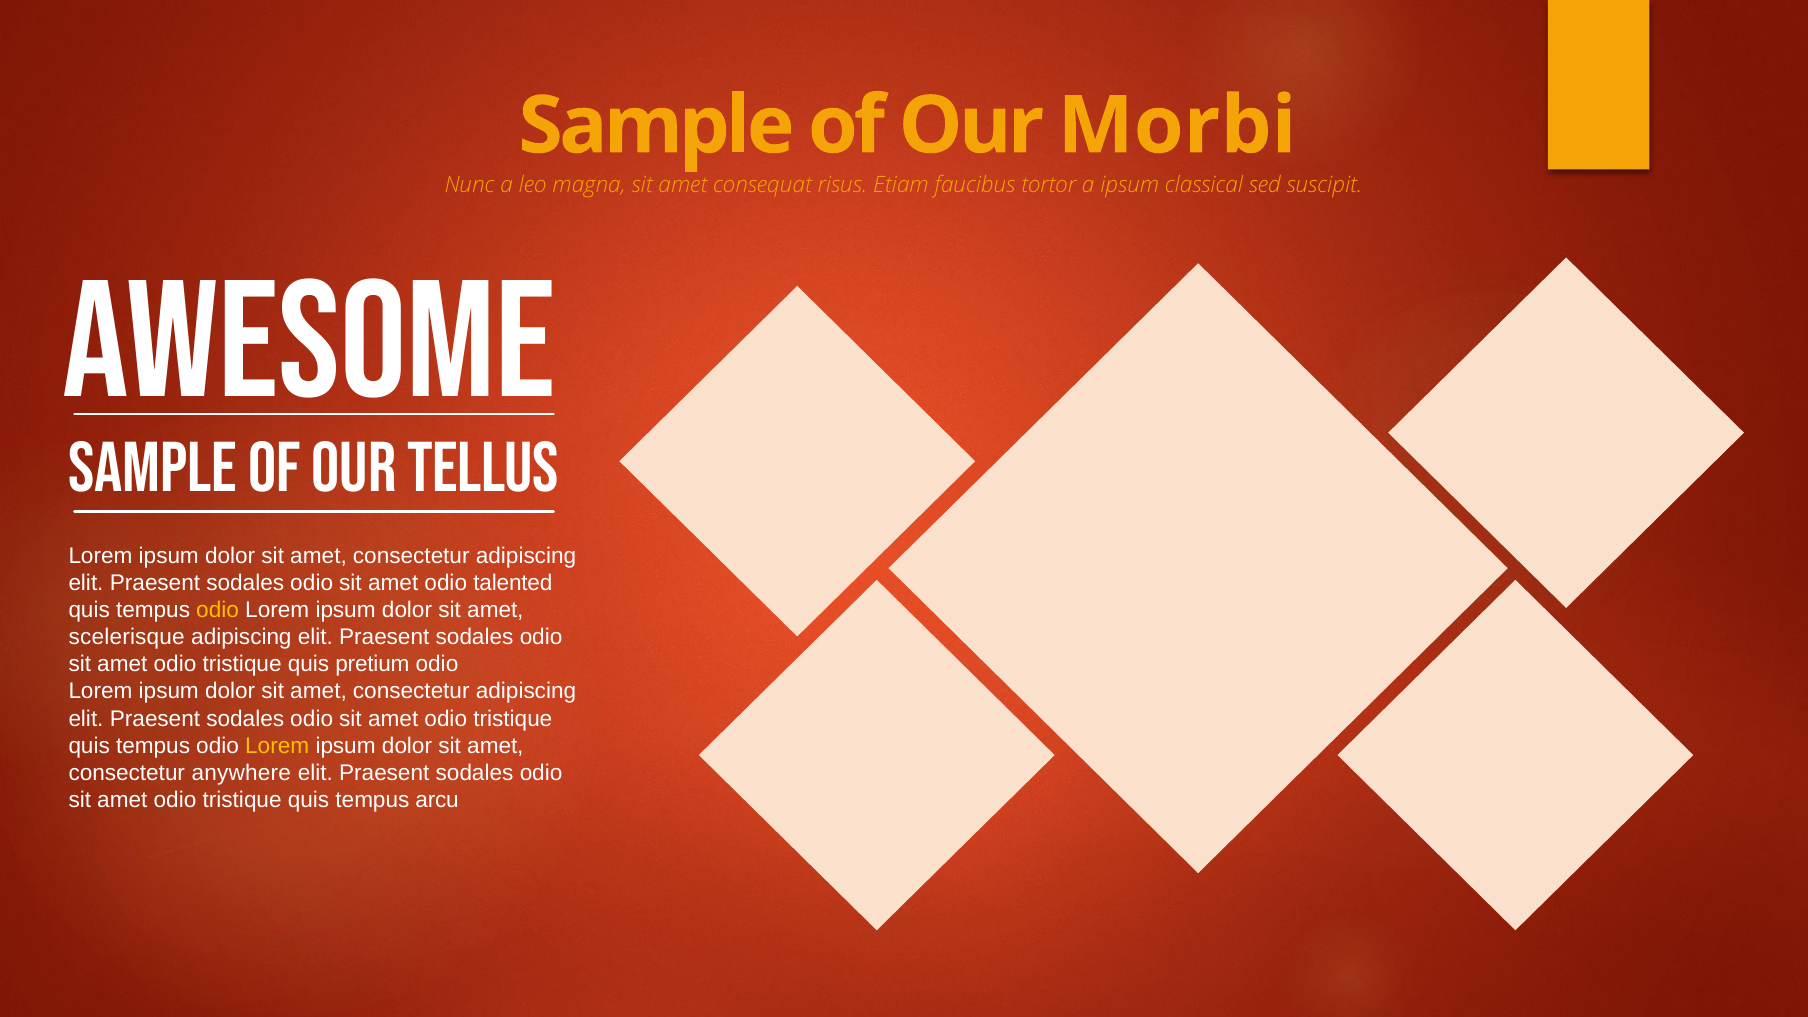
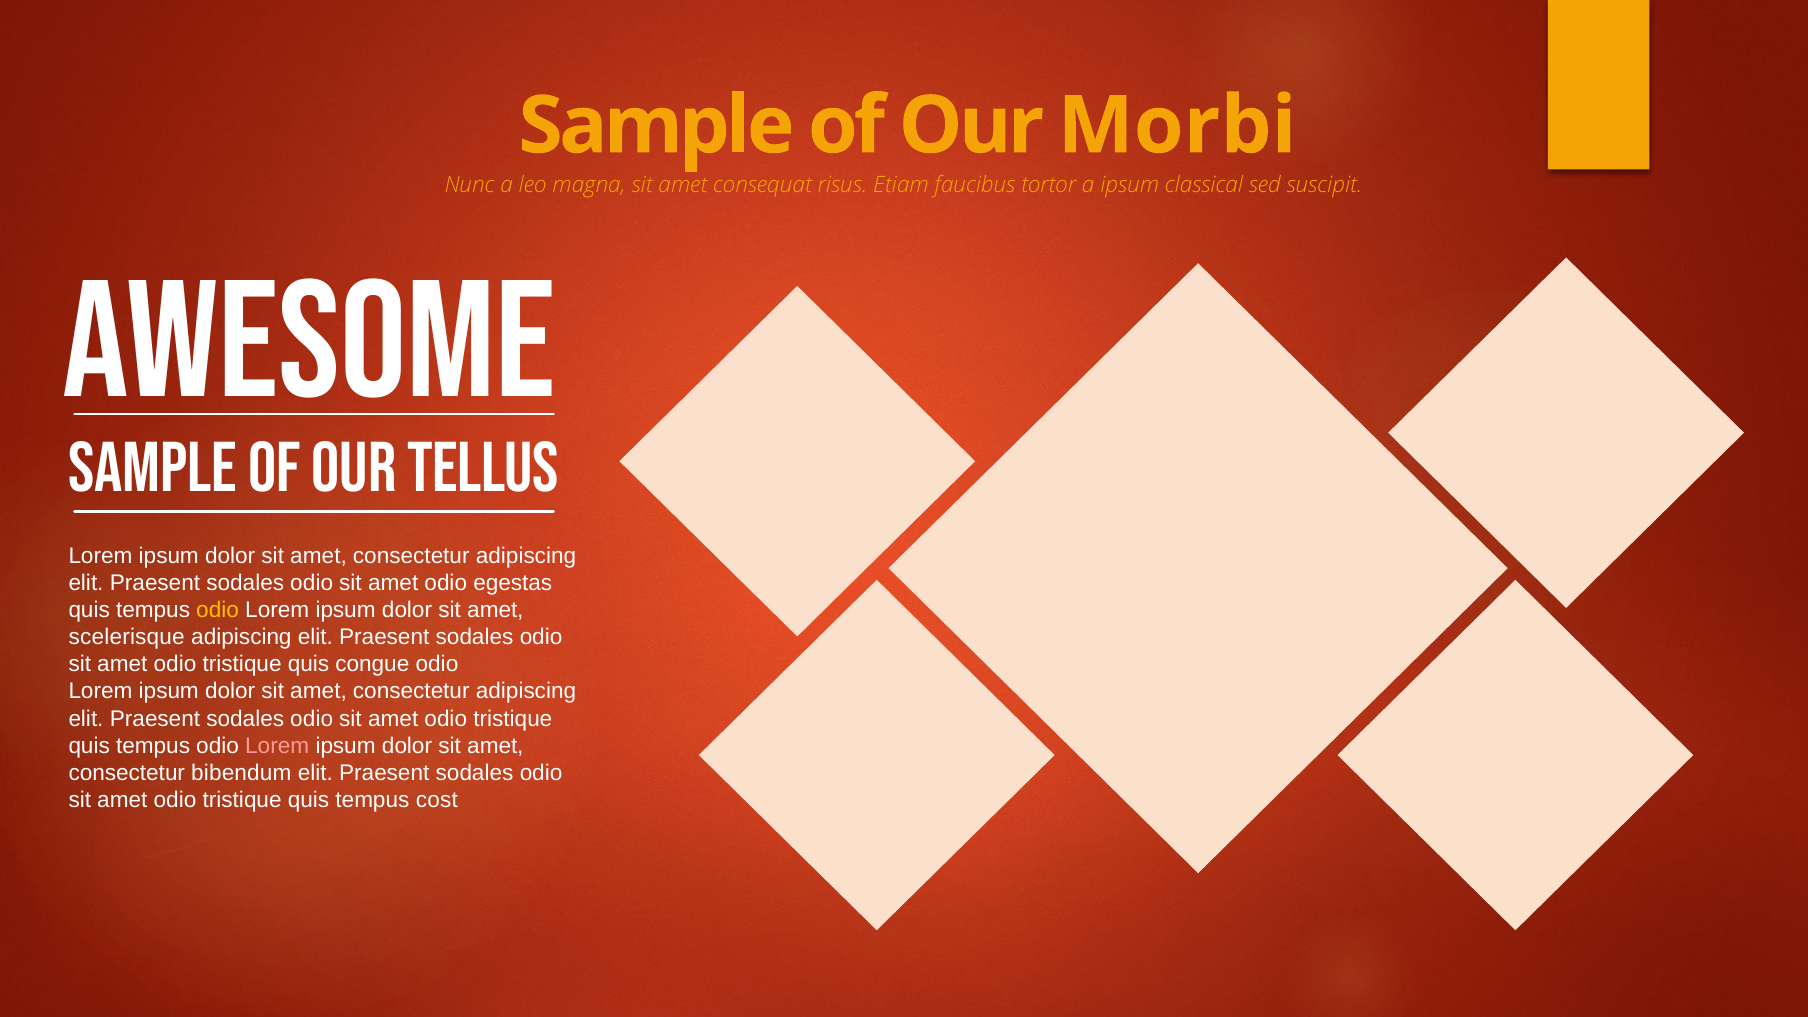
talented: talented -> egestas
pretium: pretium -> congue
Lorem at (277, 746) colour: yellow -> pink
anywhere: anywhere -> bibendum
arcu: arcu -> cost
